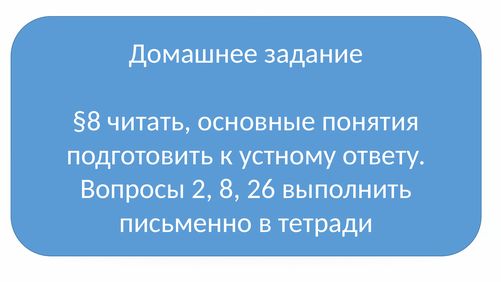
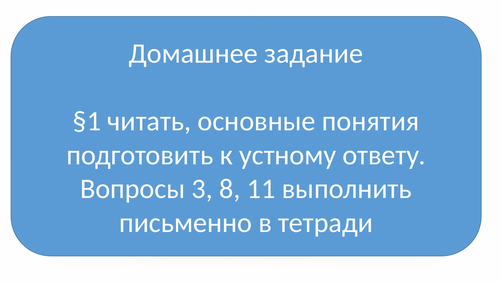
§8: §8 -> §1
2: 2 -> 3
26: 26 -> 11
